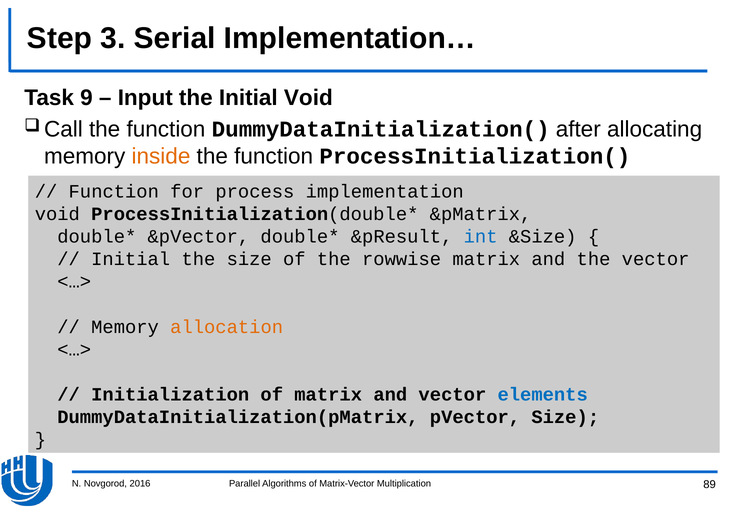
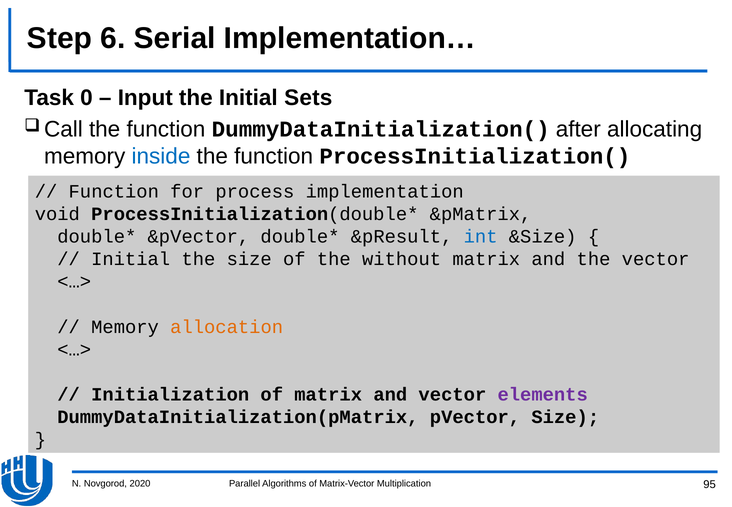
3: 3 -> 6
9: 9 -> 0
Initial Void: Void -> Sets
inside colour: orange -> blue
rowwise: rowwise -> without
elements colour: blue -> purple
2016: 2016 -> 2020
89: 89 -> 95
